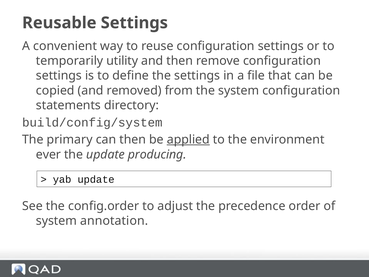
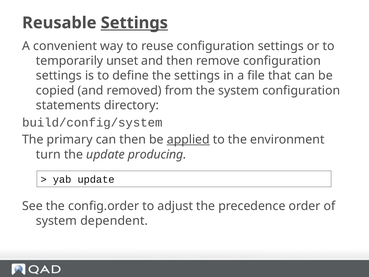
Settings at (134, 23) underline: none -> present
utility: utility -> unset
ever: ever -> turn
annotation: annotation -> dependent
